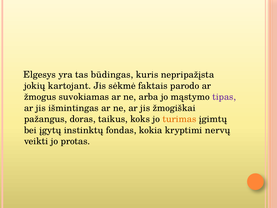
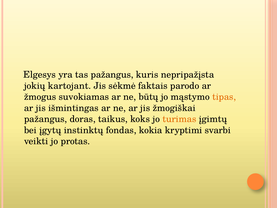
tas būdingas: būdingas -> pažangus
arba: arba -> būtų
tipas colour: purple -> orange
nervų: nervų -> svarbi
